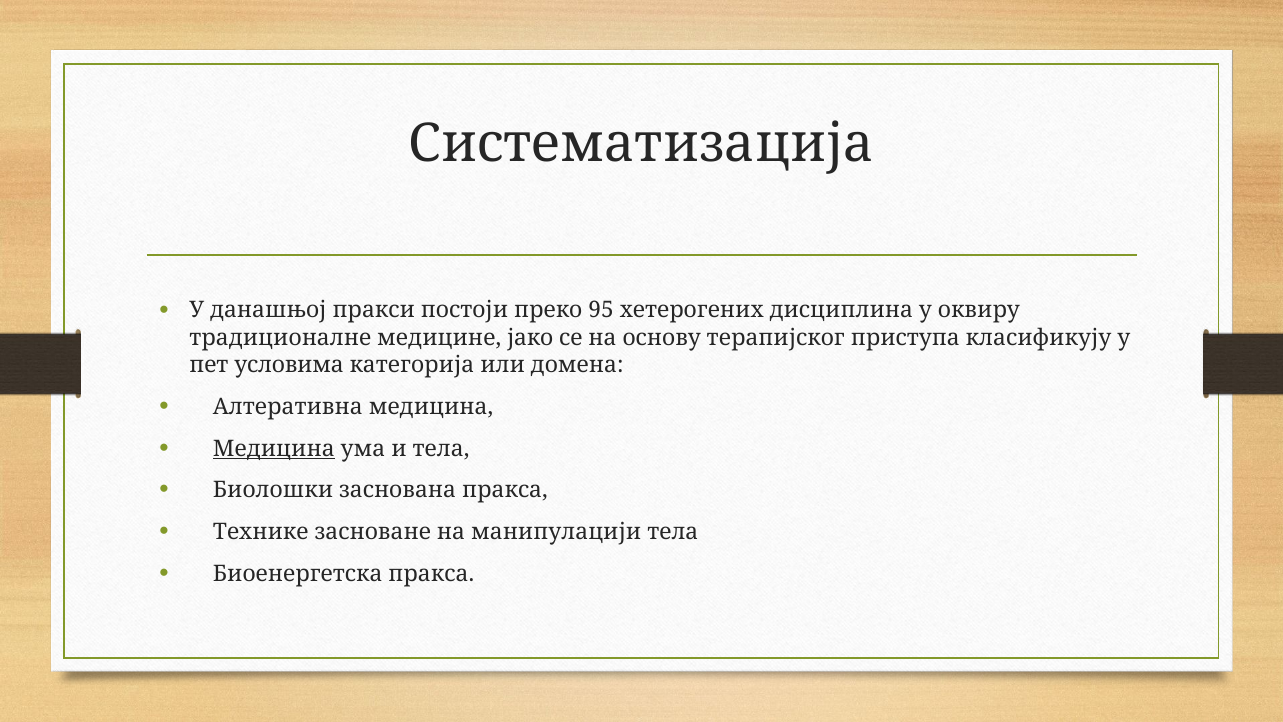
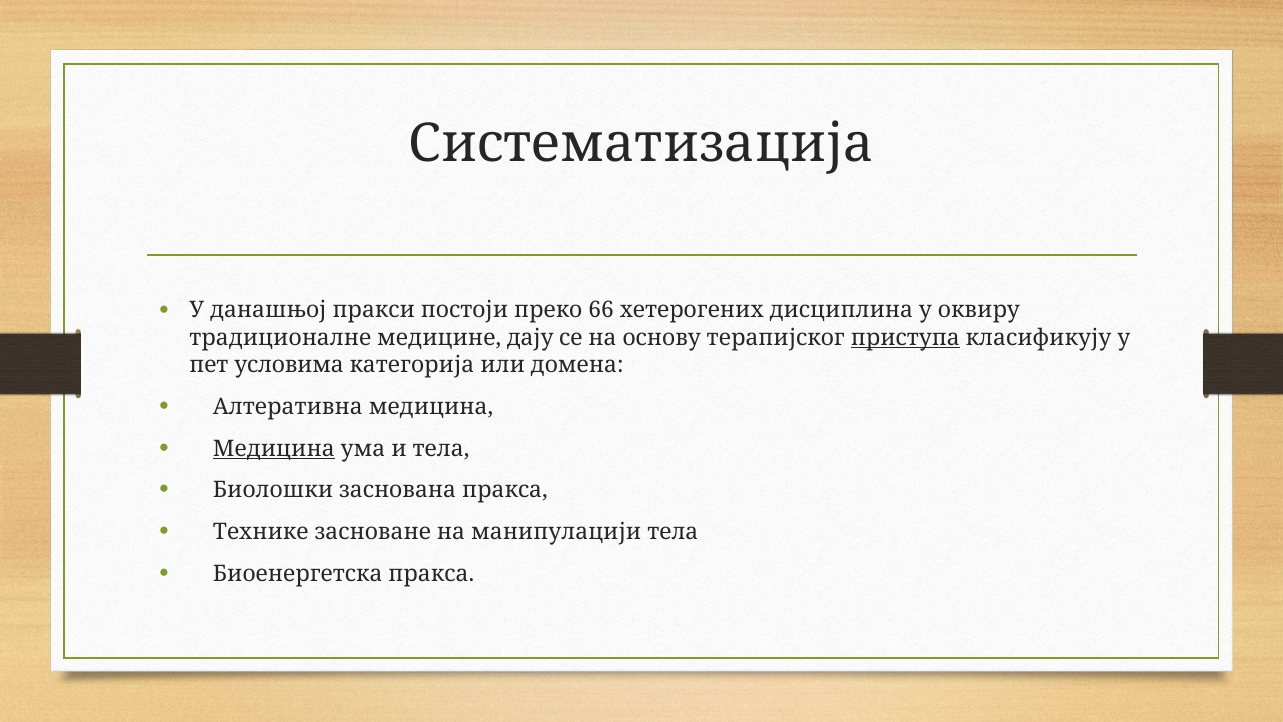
95: 95 -> 66
јако: јако -> дају
приступа underline: none -> present
